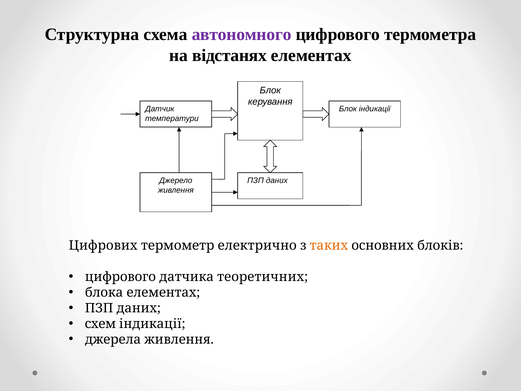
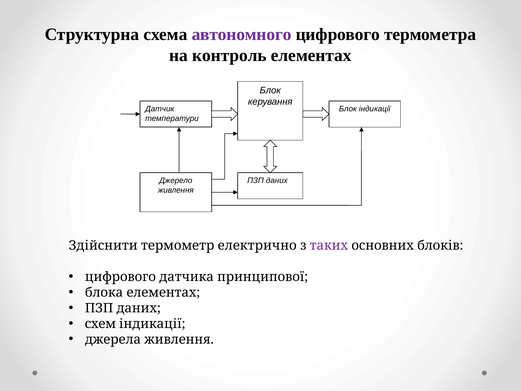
відстанях: відстанях -> контроль
Цифрових: Цифрових -> Здійснити
таких colour: orange -> purple
теоретичних: теоретичних -> принципової
